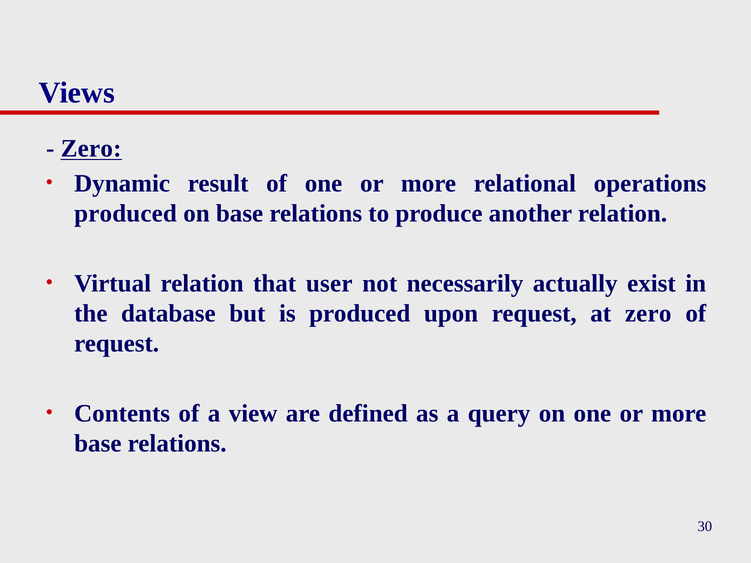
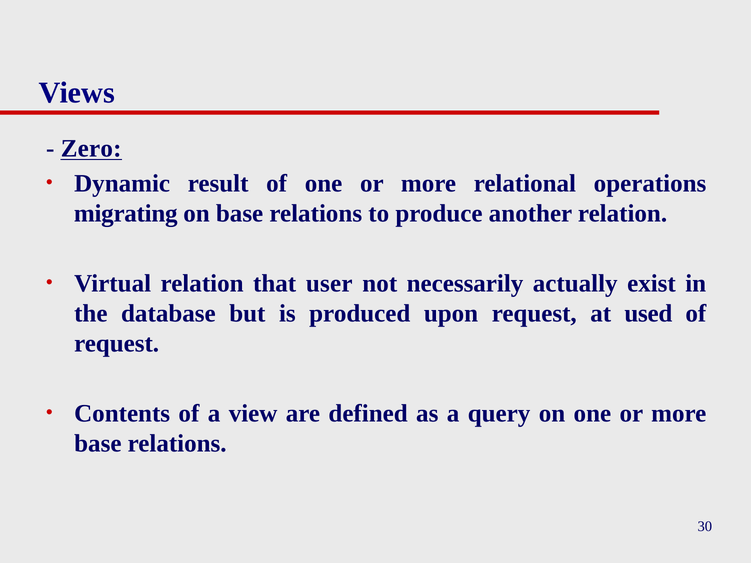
produced at (126, 214): produced -> migrating
at zero: zero -> used
